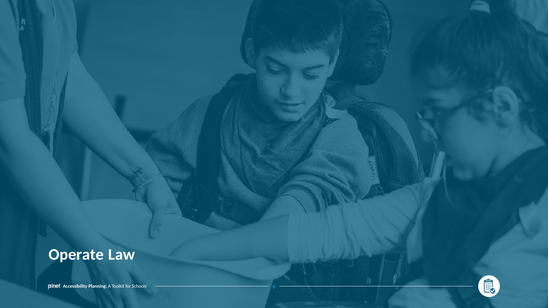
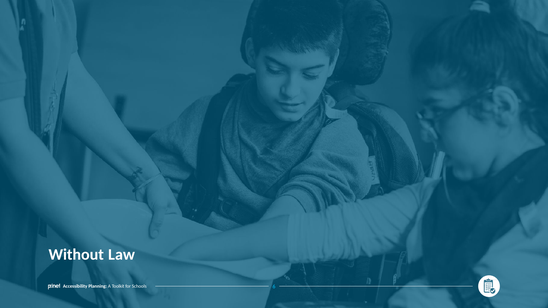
Operate: Operate -> Without
